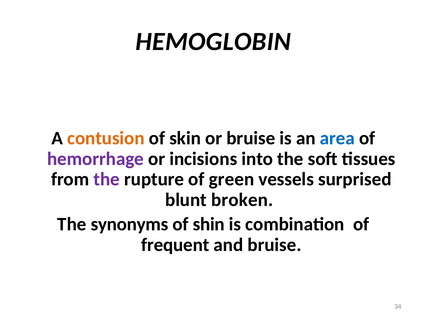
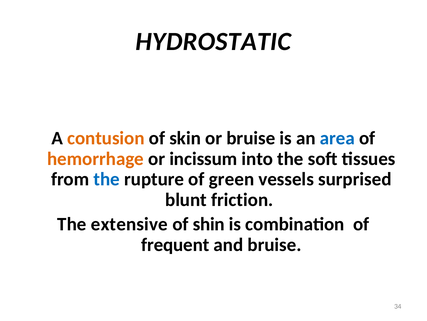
HEMOGLOBIN: HEMOGLOBIN -> HYDROSTATIC
hemorrhage colour: purple -> orange
incisions: incisions -> incissum
the at (107, 179) colour: purple -> blue
broken: broken -> friction
synonyms: synonyms -> extensive
